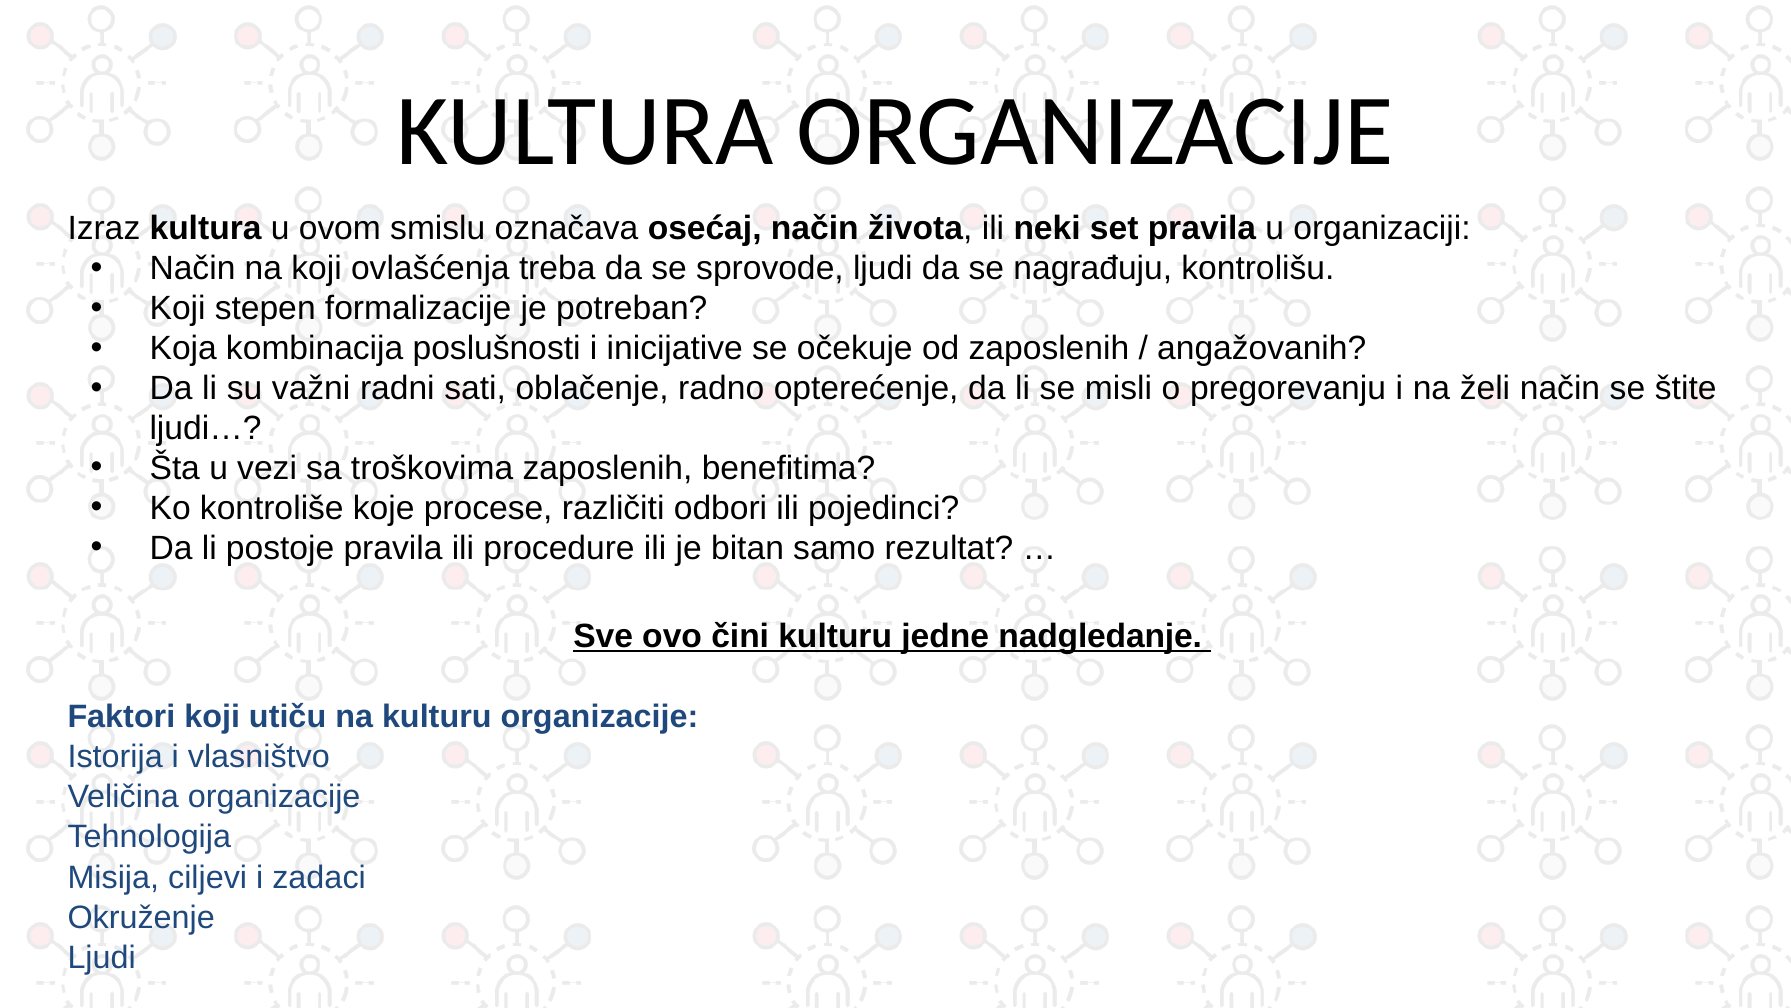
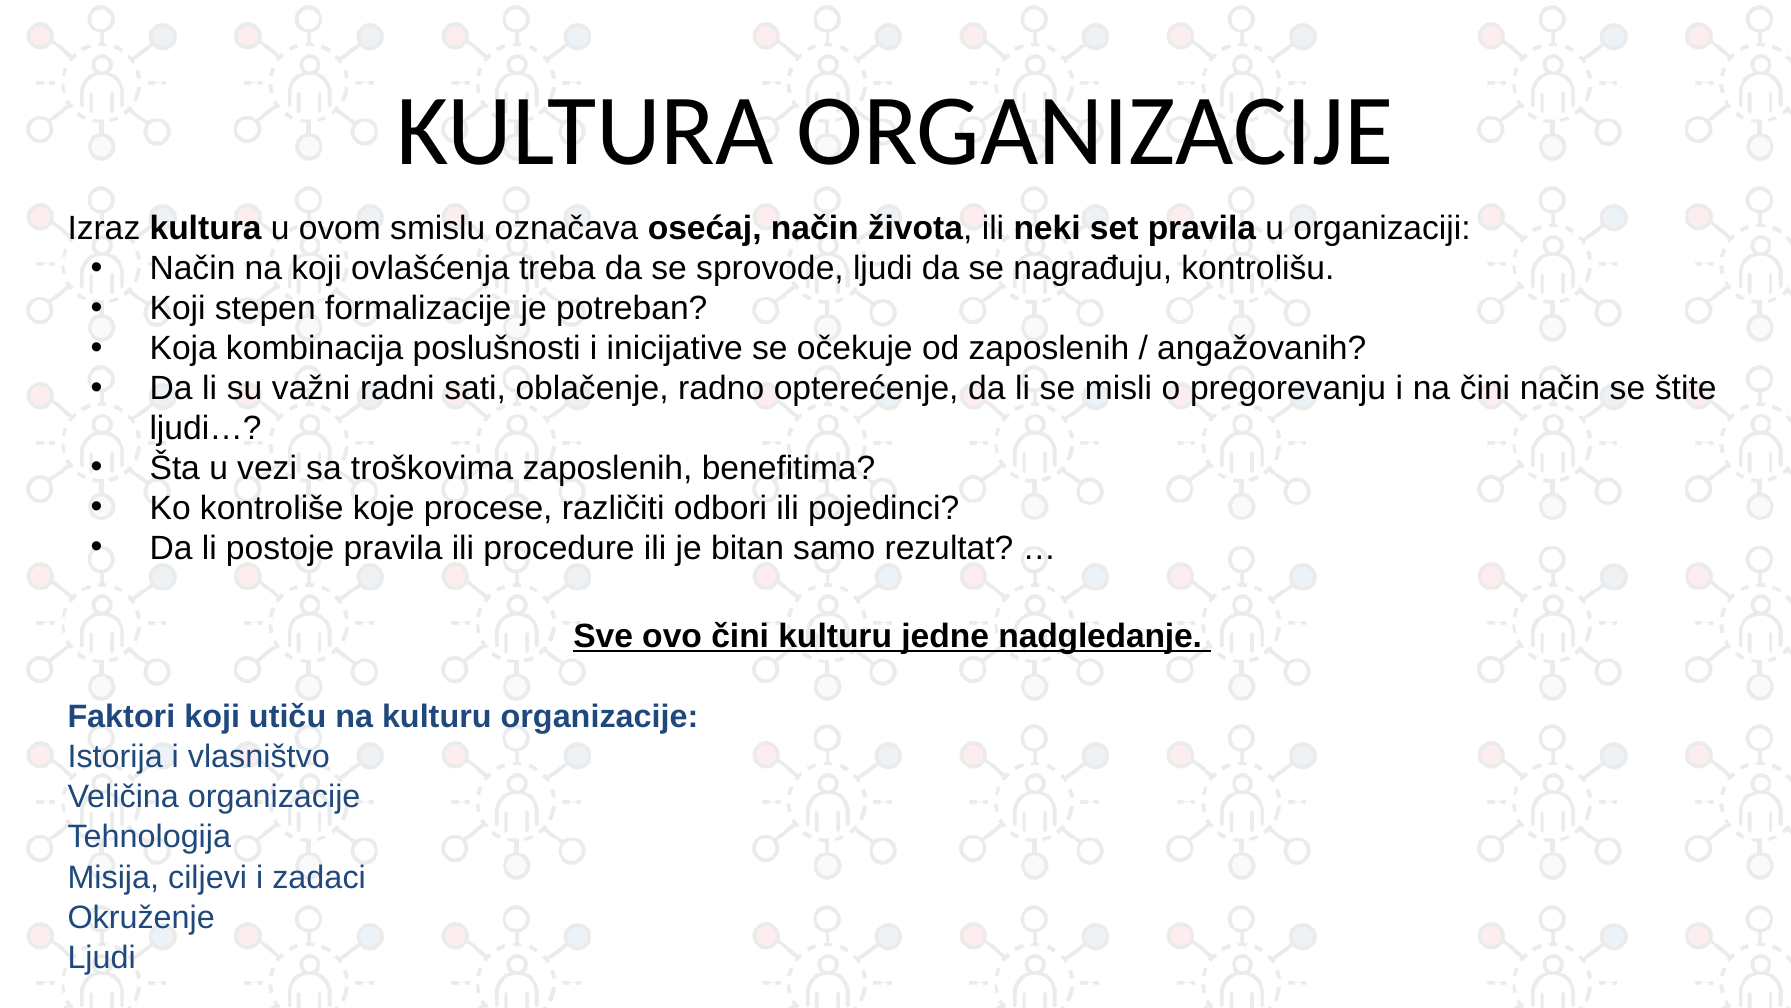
na želi: želi -> čini
